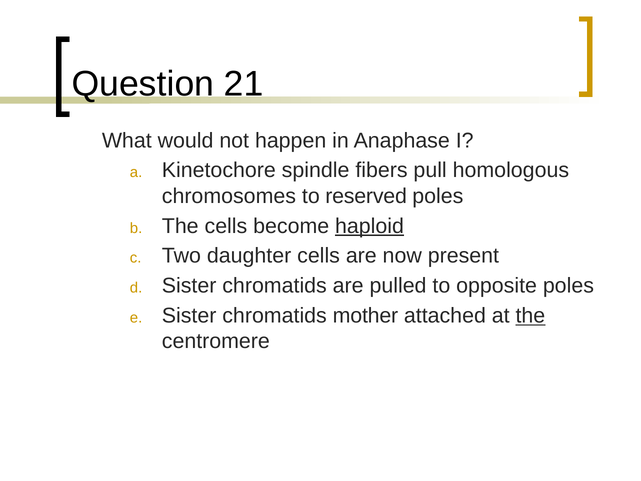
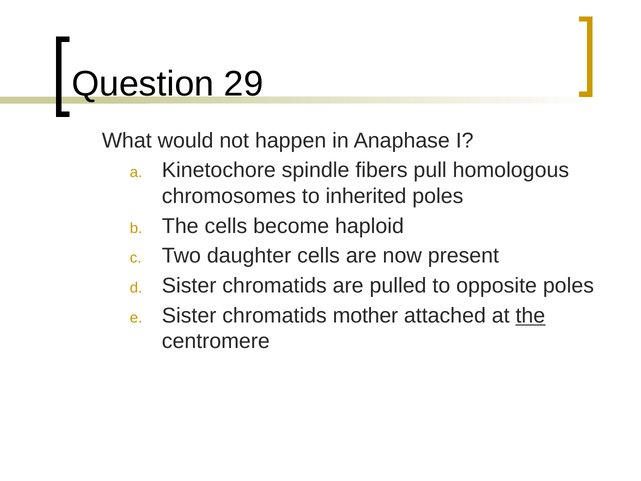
21: 21 -> 29
reserved: reserved -> inherited
haploid underline: present -> none
